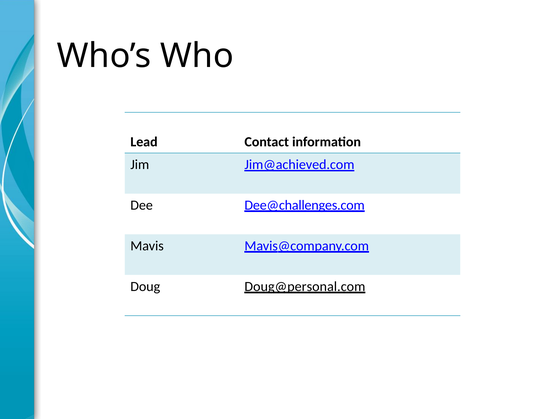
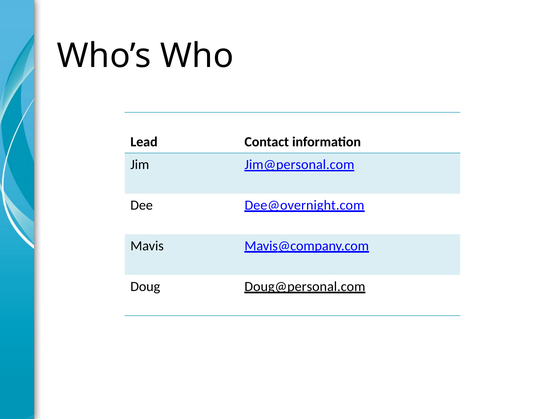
Jim@achieved.com: Jim@achieved.com -> Jim@personal.com
Dee@challenges.com: Dee@challenges.com -> Dee@overnight.com
